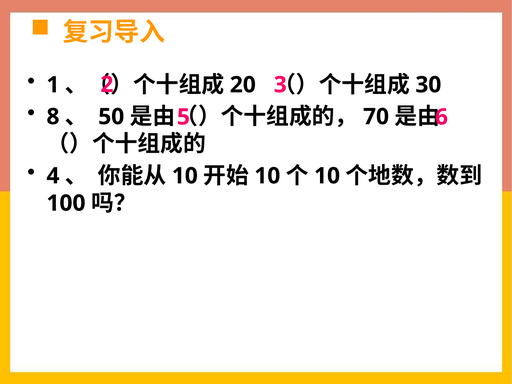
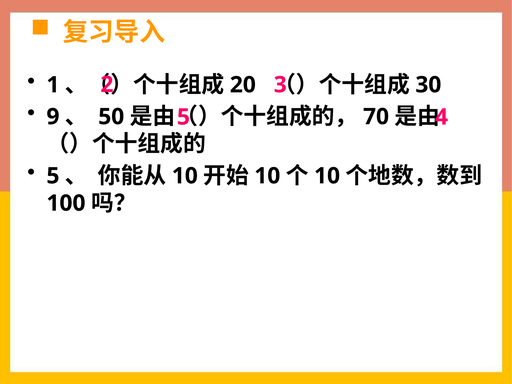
8: 8 -> 9
6: 6 -> 4
4 at (53, 176): 4 -> 5
